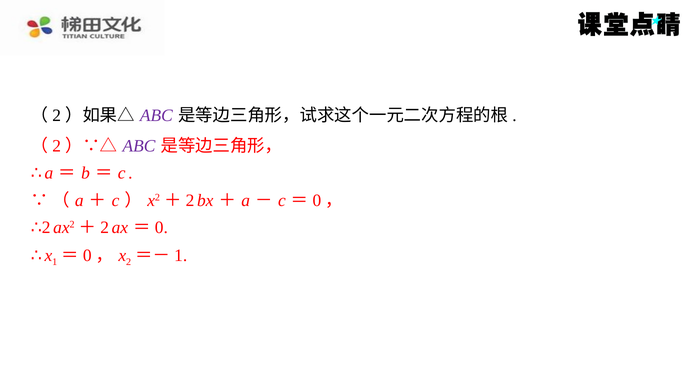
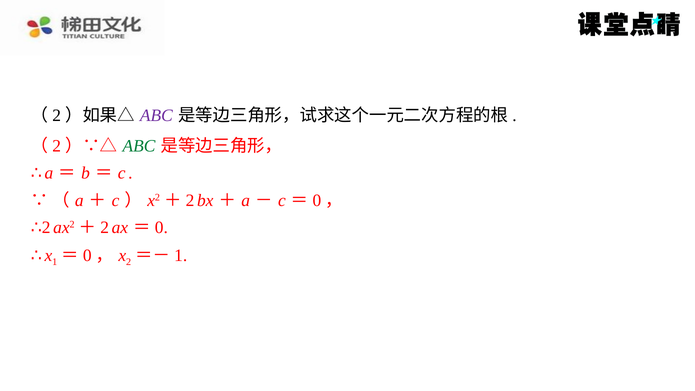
ABC at (139, 146) colour: purple -> green
